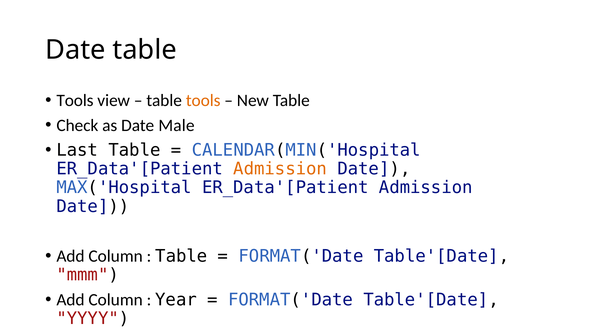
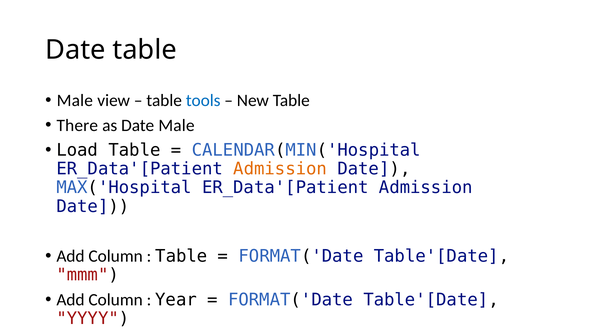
Tools at (75, 100): Tools -> Male
tools at (203, 100) colour: orange -> blue
Check: Check -> There
Last: Last -> Load
